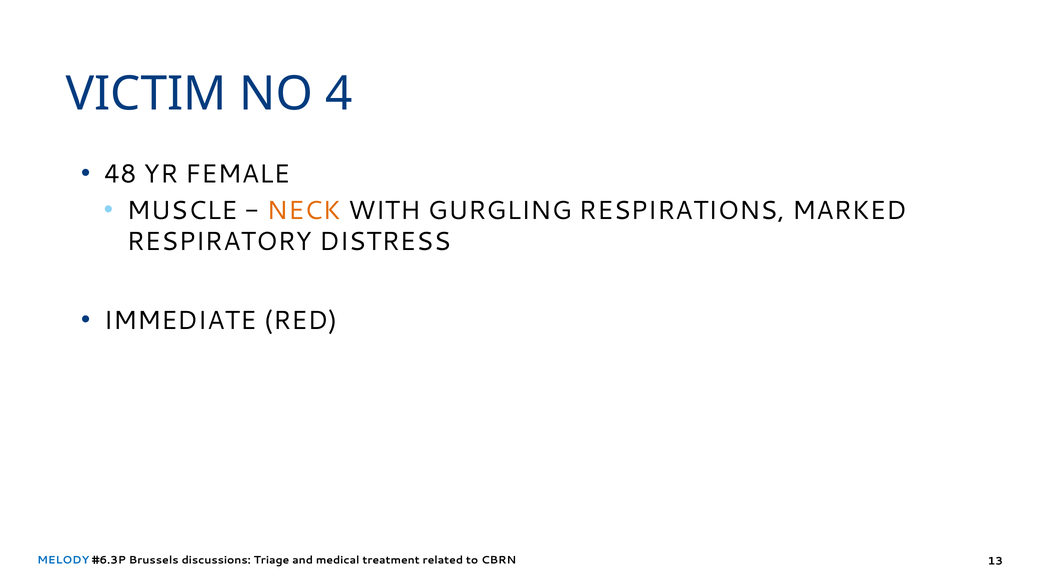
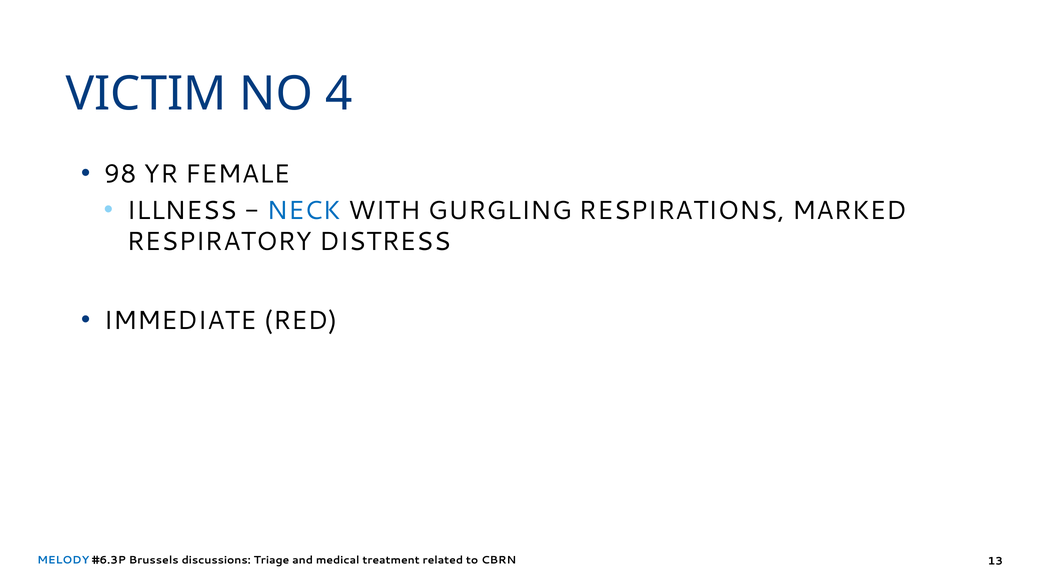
48: 48 -> 98
MUSCLE: MUSCLE -> ILLNESS
NECK colour: orange -> blue
